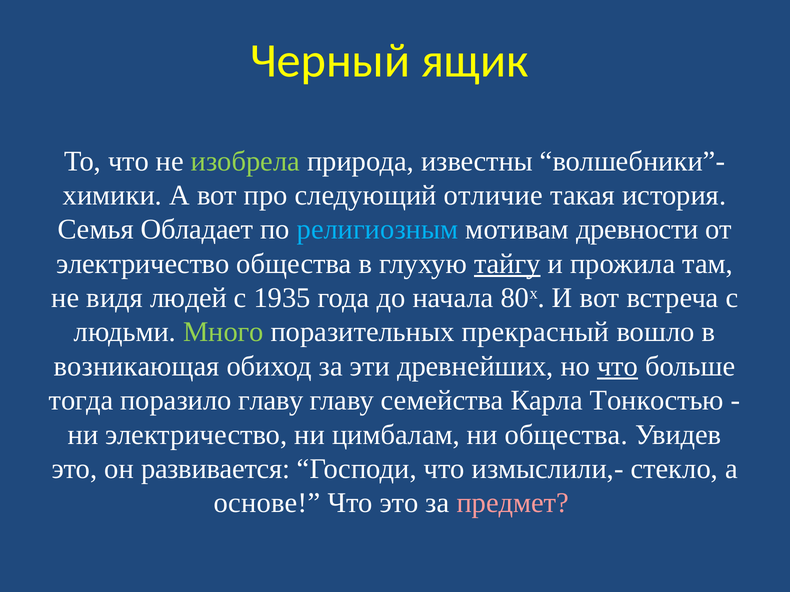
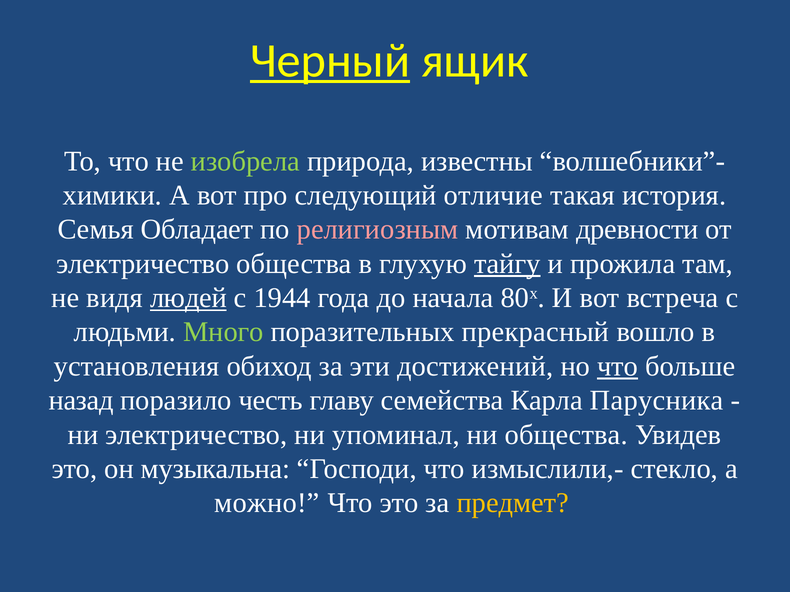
Черный underline: none -> present
религиозным colour: light blue -> pink
людей underline: none -> present
1935: 1935 -> 1944
возникающая: возникающая -> установления
древнейших: древнейших -> достижений
тогда: тогда -> назад
поразило главу: главу -> честь
Тонкостью: Тонкостью -> Парусника
цимбалам: цимбалам -> упоминал
развивается: развивается -> музыкальна
основе: основе -> можно
предмет colour: pink -> yellow
